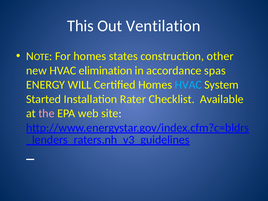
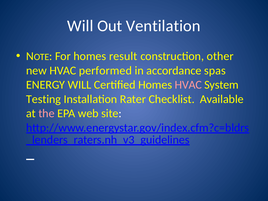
This at (80, 26): This -> Will
states: states -> result
elimination: elimination -> performed
HVAC at (188, 85) colour: light blue -> pink
Started: Started -> Testing
